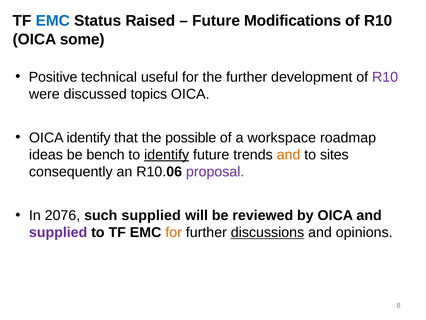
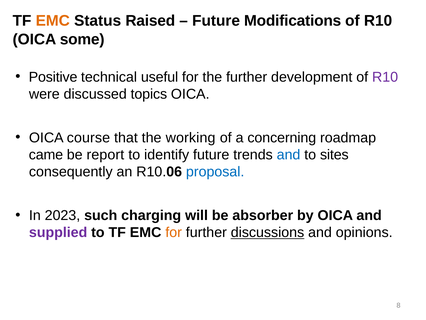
EMC at (53, 21) colour: blue -> orange
OICA identify: identify -> course
possible: possible -> working
workspace: workspace -> concerning
ideas: ideas -> came
bench: bench -> report
identify at (167, 155) underline: present -> none
and at (289, 155) colour: orange -> blue
proposal colour: purple -> blue
2076: 2076 -> 2023
such supplied: supplied -> charging
reviewed: reviewed -> absorber
